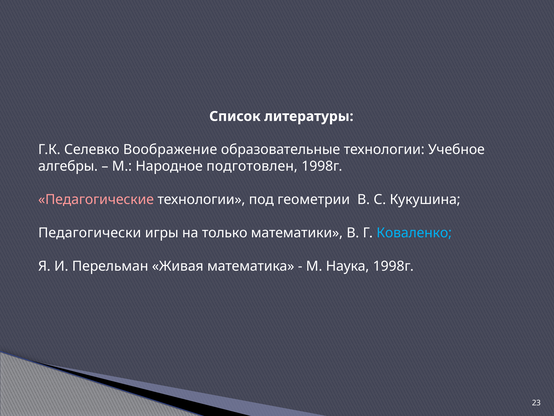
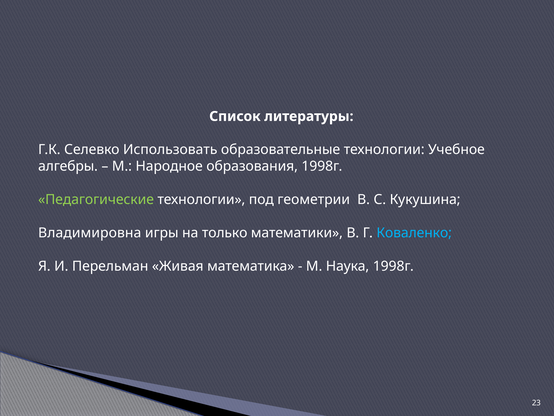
Воображение: Воображение -> Использовать
подготовлен: подготовлен -> образования
Педагогические colour: pink -> light green
Педагогически: Педагогически -> Владимировна
